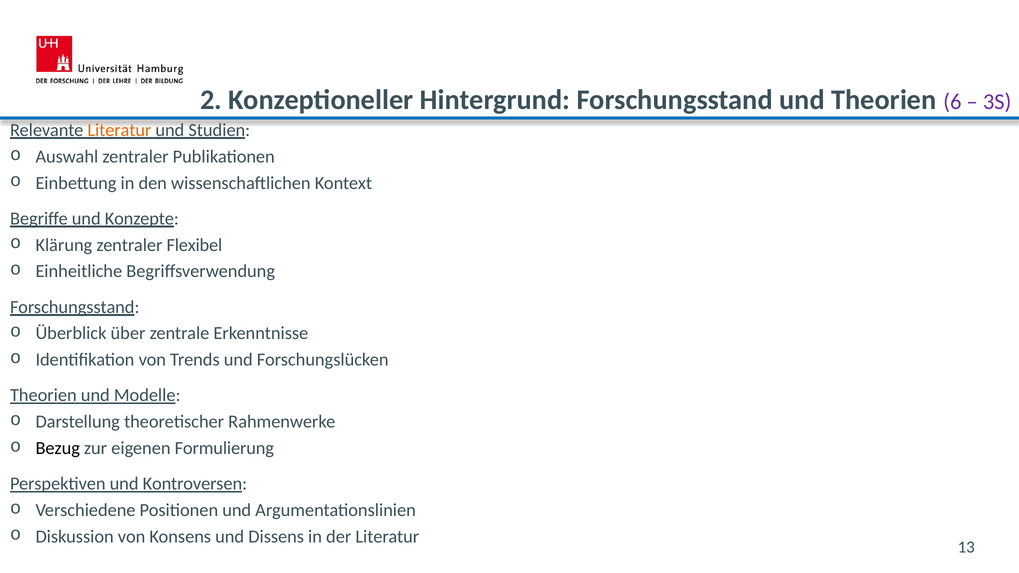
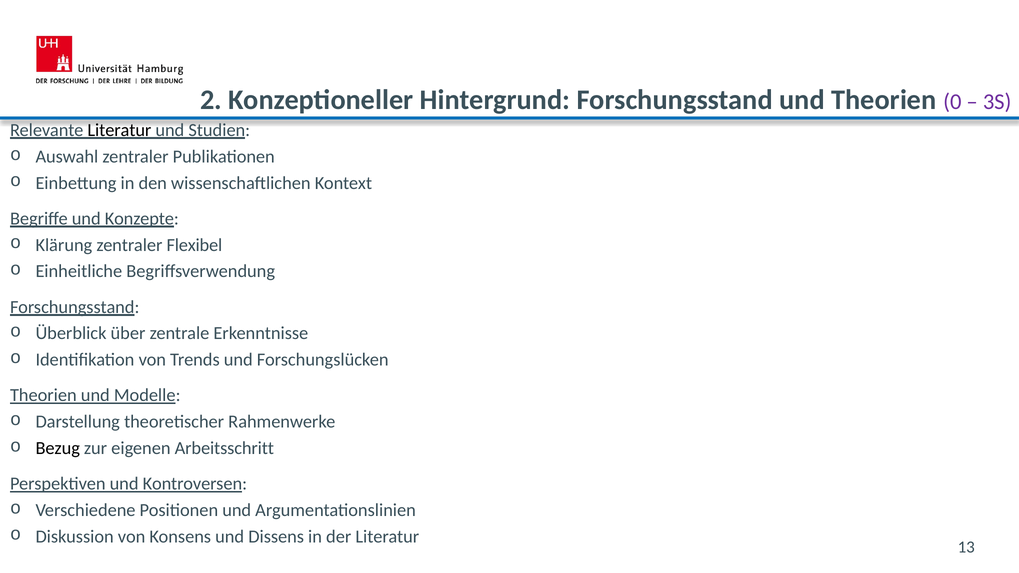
6: 6 -> 0
Literatur at (119, 130) colour: orange -> black
Formulierung: Formulierung -> Arbeitsschritt
